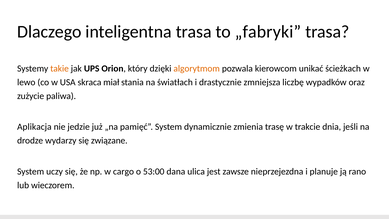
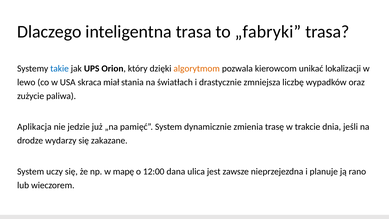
takie colour: orange -> blue
ścieżkach: ścieżkach -> lokalizacji
związane: związane -> zakazane
cargo: cargo -> mapę
53:00: 53:00 -> 12:00
